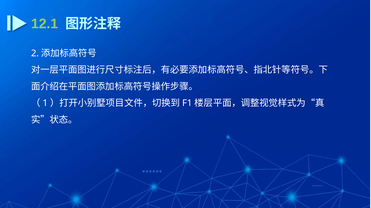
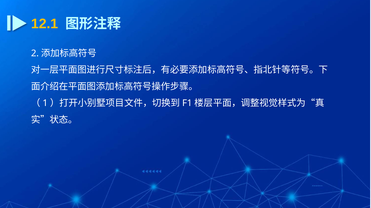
12.1 colour: light green -> yellow
